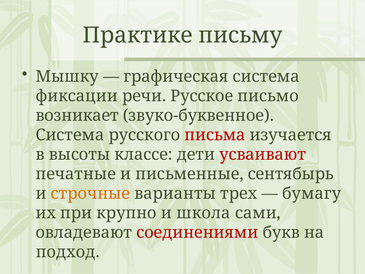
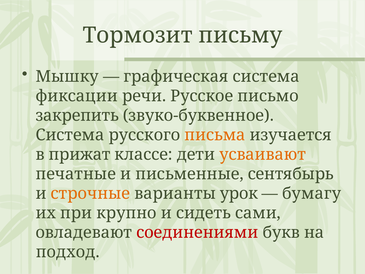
Практике: Практике -> Тормозит
возникает: возникает -> закрепить
письма colour: red -> orange
высоты: высоты -> прижат
усваивают colour: red -> orange
трех: трех -> урок
школа: школа -> сидеть
